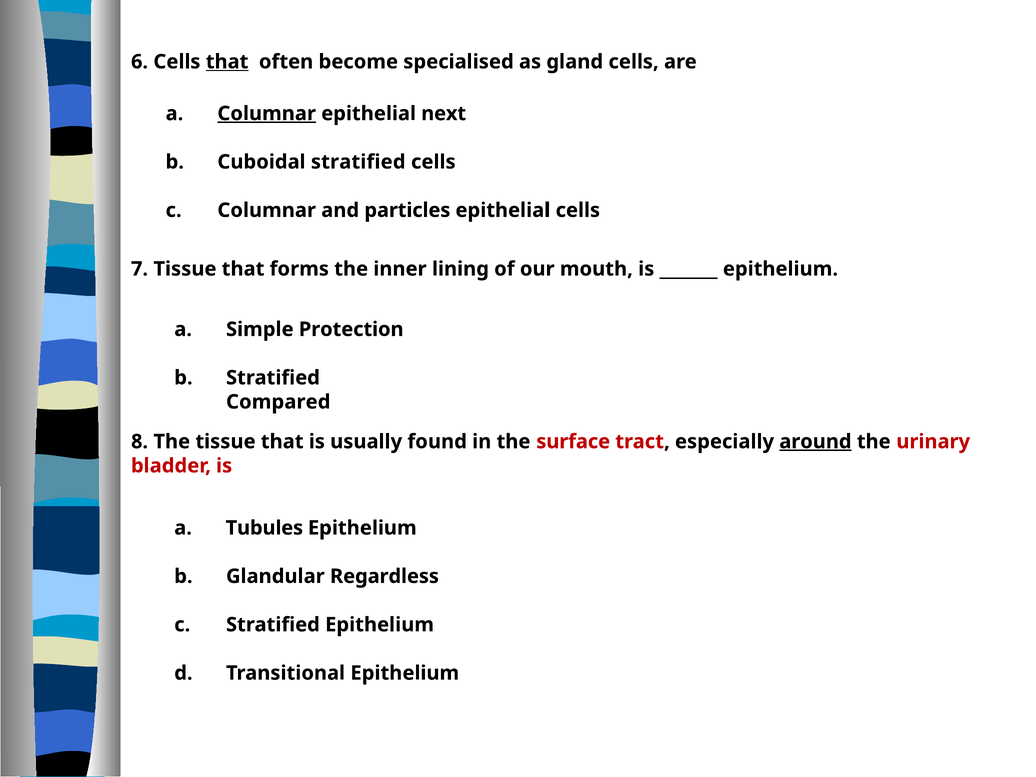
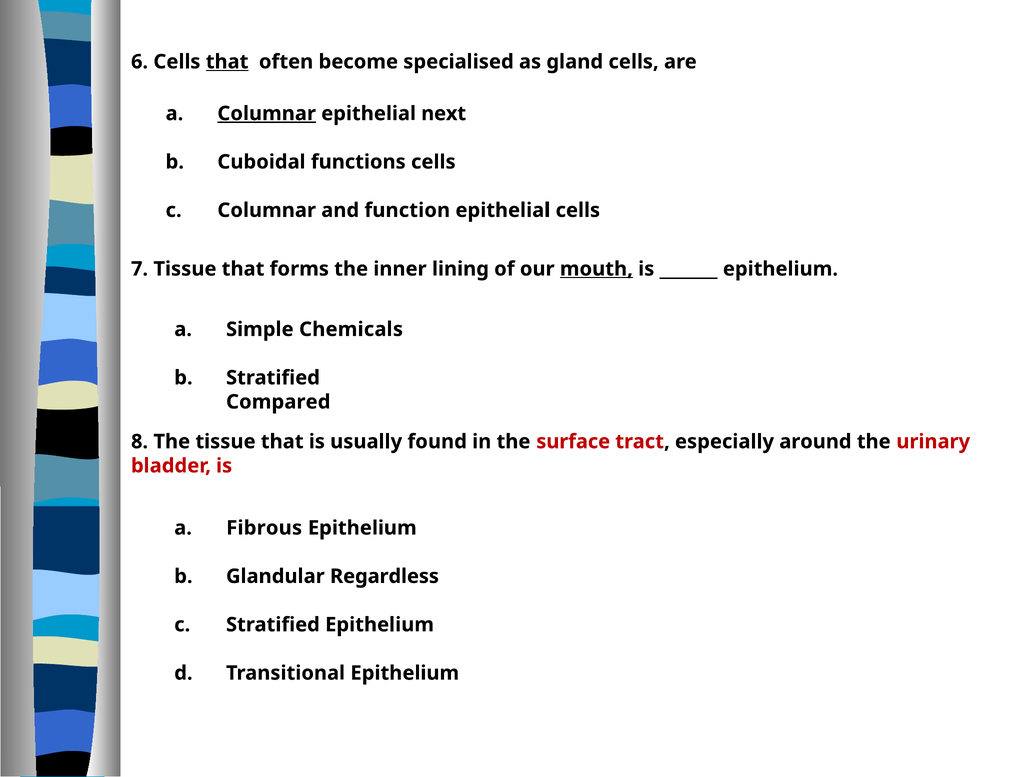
Cuboidal stratified: stratified -> functions
particles: particles -> function
mouth underline: none -> present
Protection: Protection -> Chemicals
around underline: present -> none
Tubules: Tubules -> Fibrous
